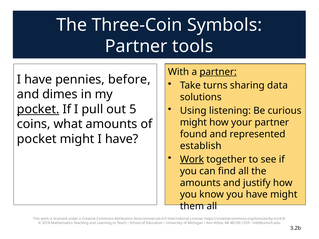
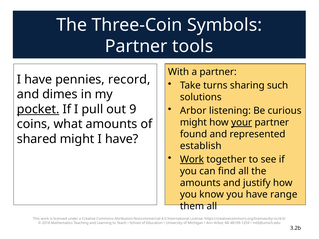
partner at (218, 72) underline: present -> none
before: before -> record
data: data -> such
Using at (193, 111): Using -> Arbor
5: 5 -> 9
your underline: none -> present
pocket at (37, 139): pocket -> shared
have might: might -> range
